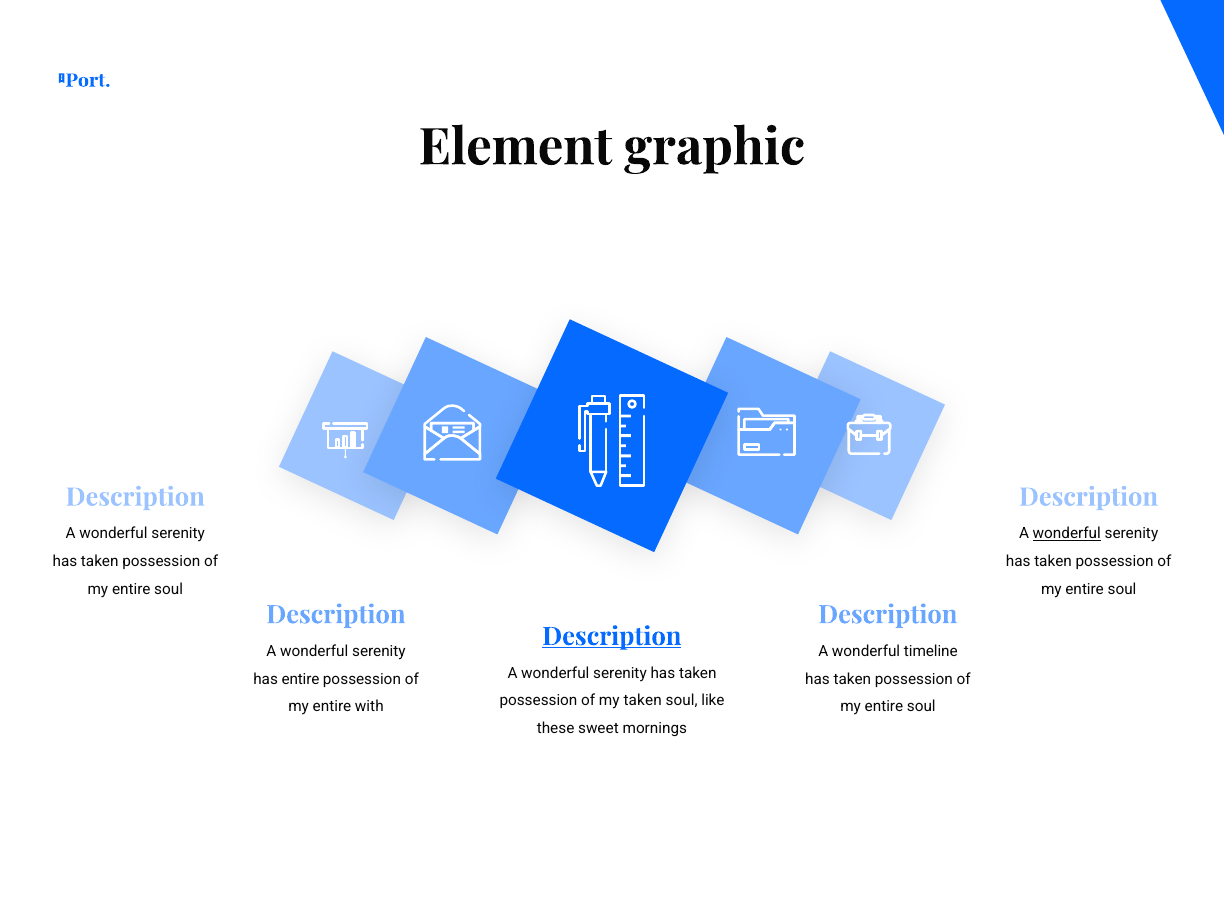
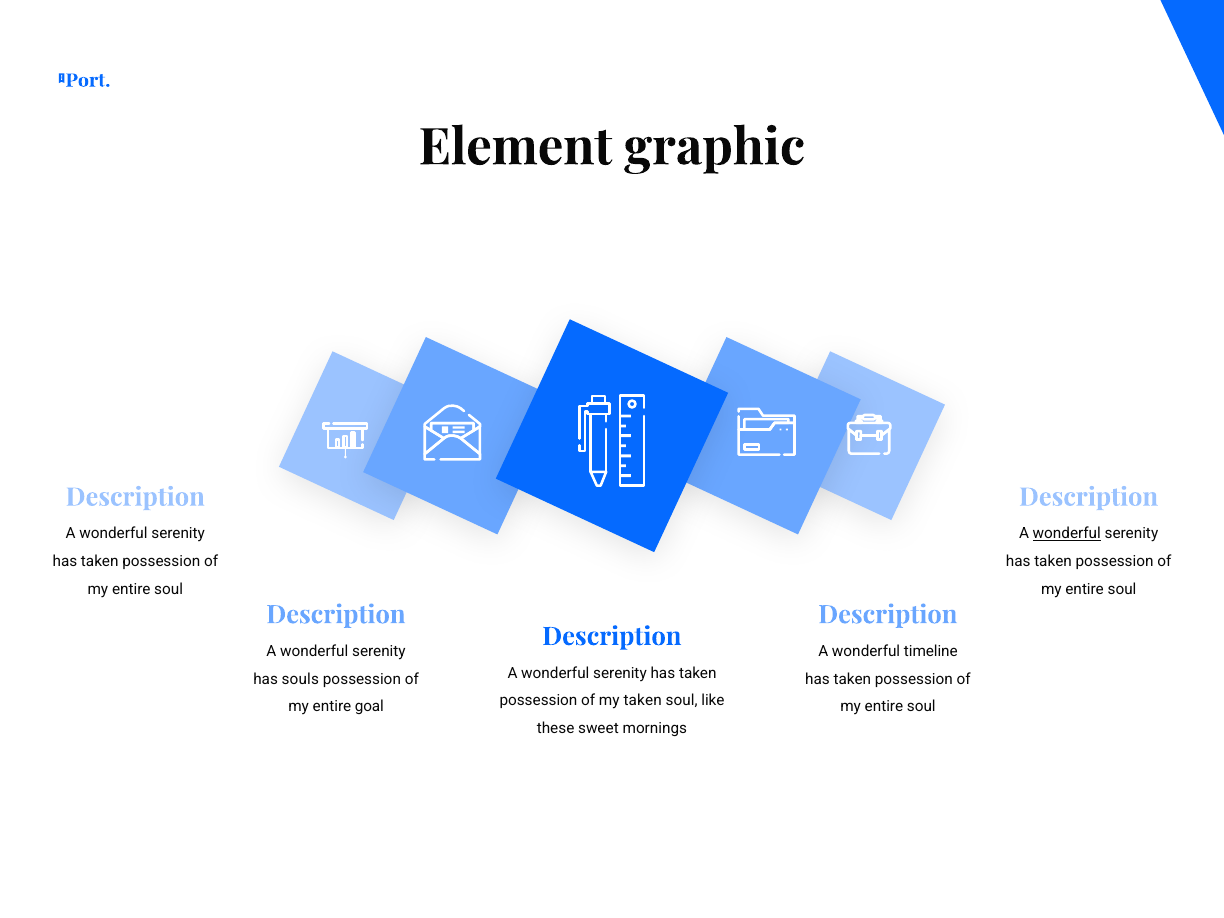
Description at (612, 637) underline: present -> none
has entire: entire -> souls
with: with -> goal
